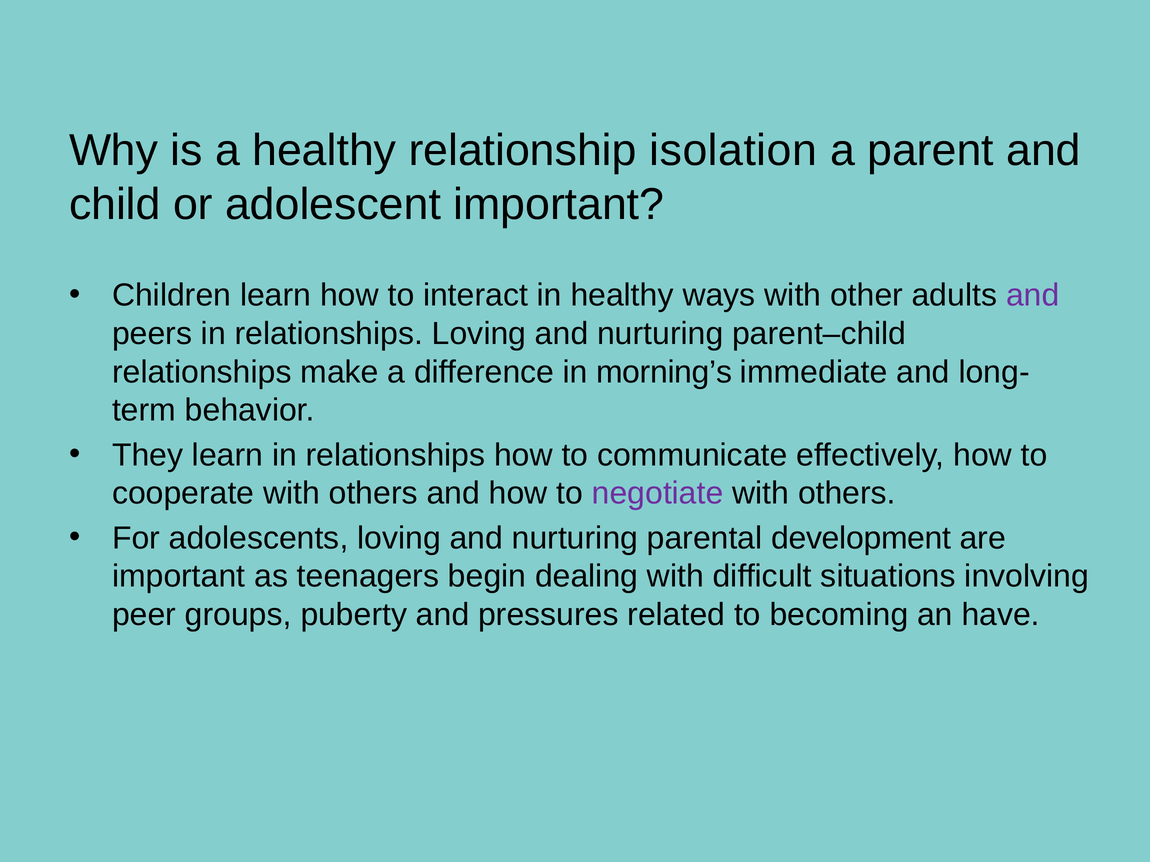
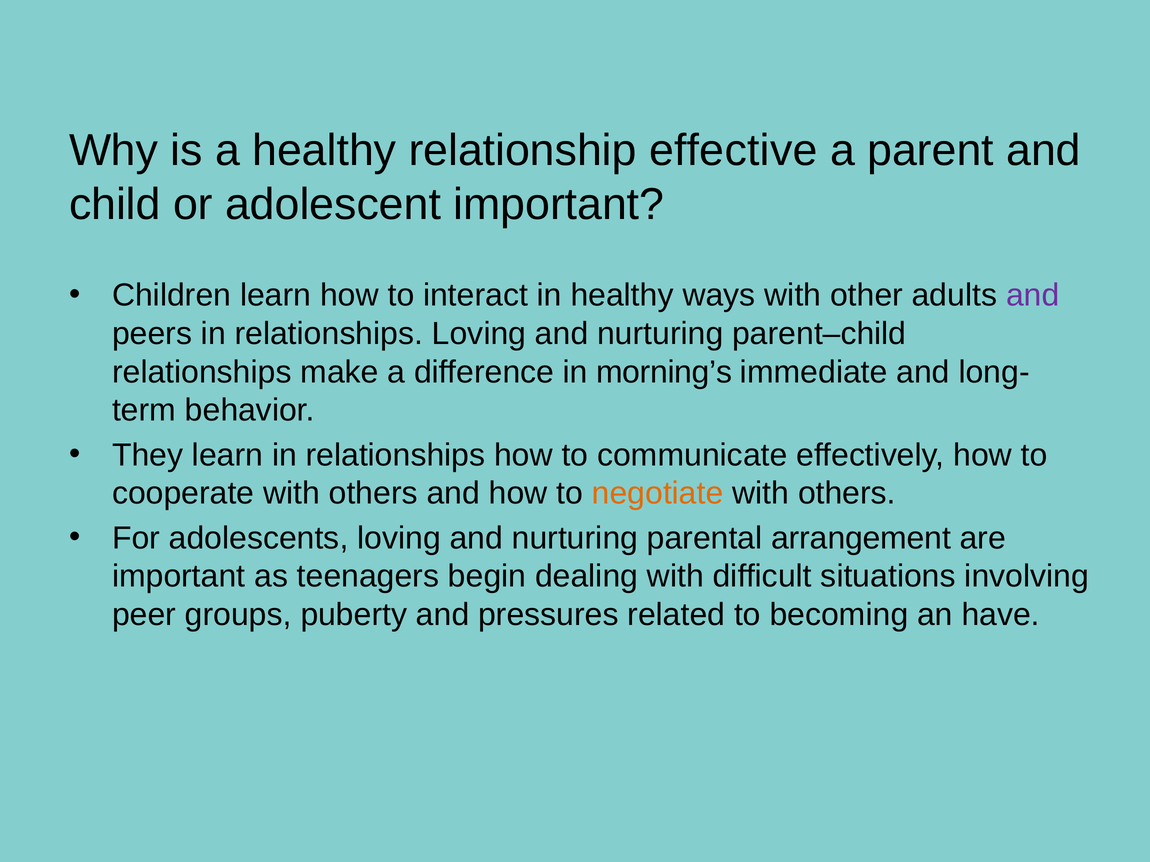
isolation: isolation -> effective
negotiate colour: purple -> orange
development: development -> arrangement
